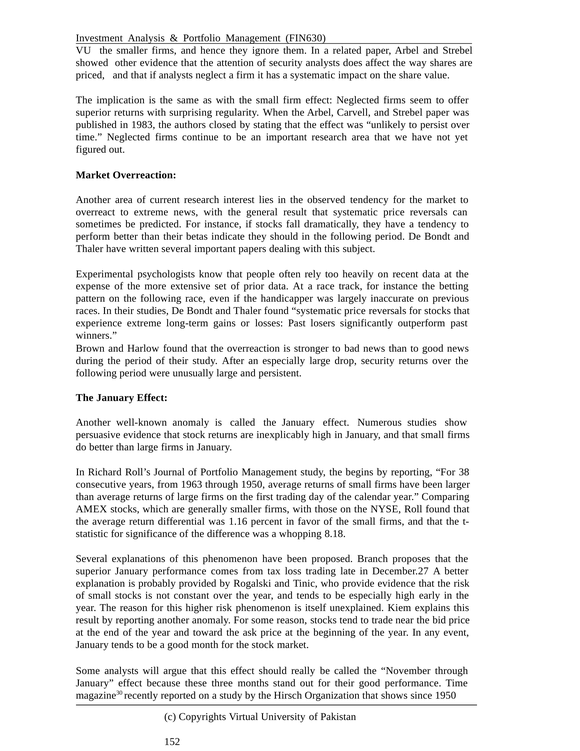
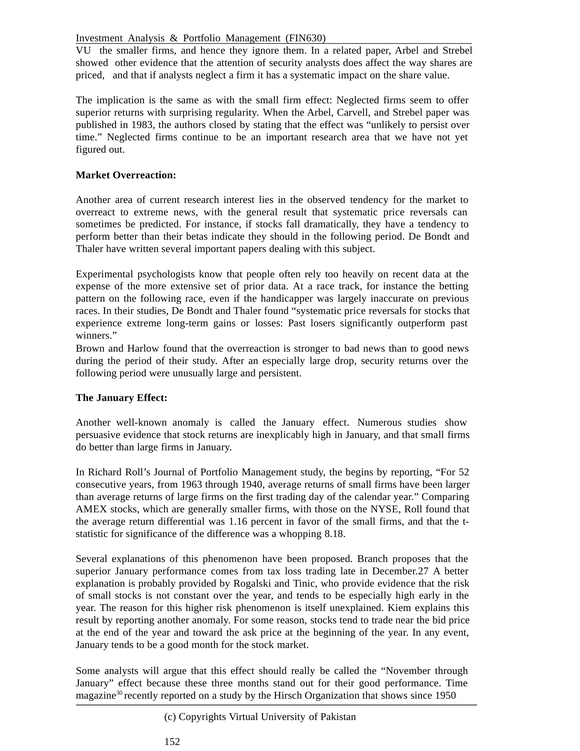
38: 38 -> 52
through 1950: 1950 -> 1940
